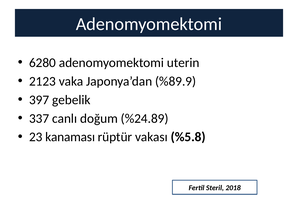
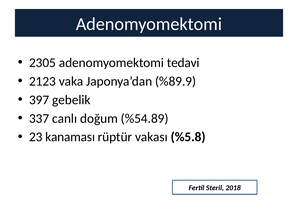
6280: 6280 -> 2305
uterin: uterin -> tedavi
%24.89: %24.89 -> %54.89
